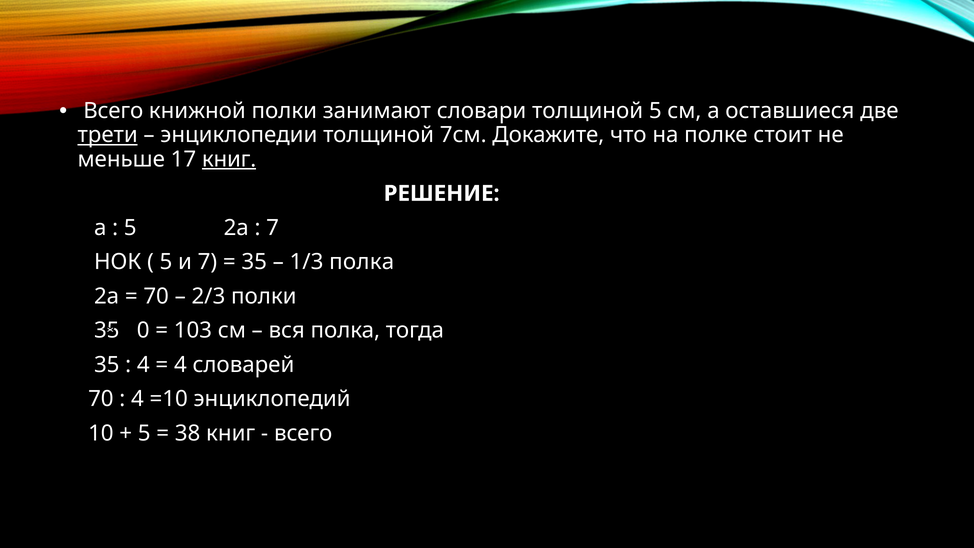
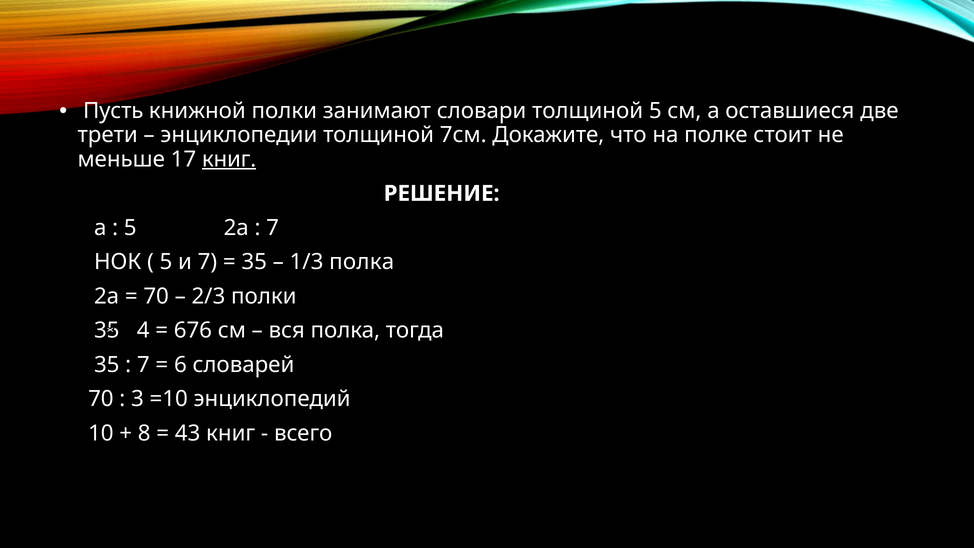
Всего at (113, 111): Всего -> Пусть
трети underline: present -> none
0: 0 -> 4
103: 103 -> 676
4 at (143, 365): 4 -> 7
4 at (180, 365): 4 -> 6
4 at (137, 399): 4 -> 3
5 at (144, 433): 5 -> 8
38: 38 -> 43
